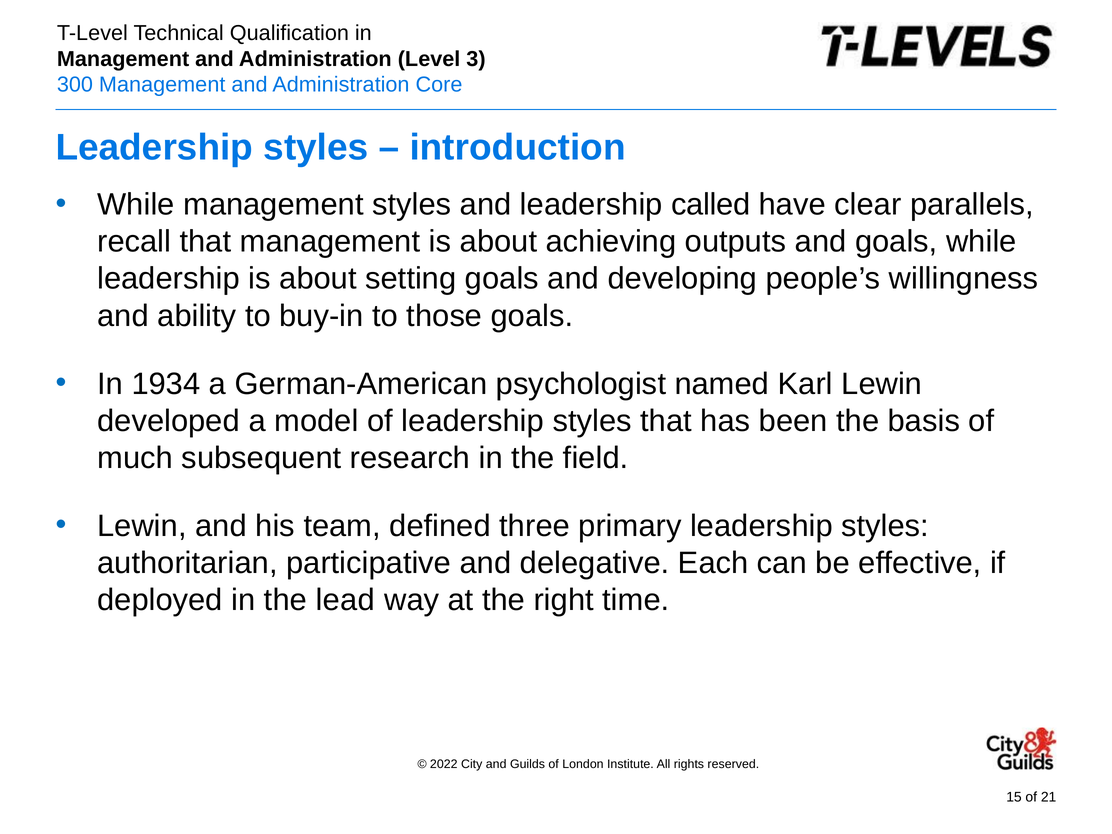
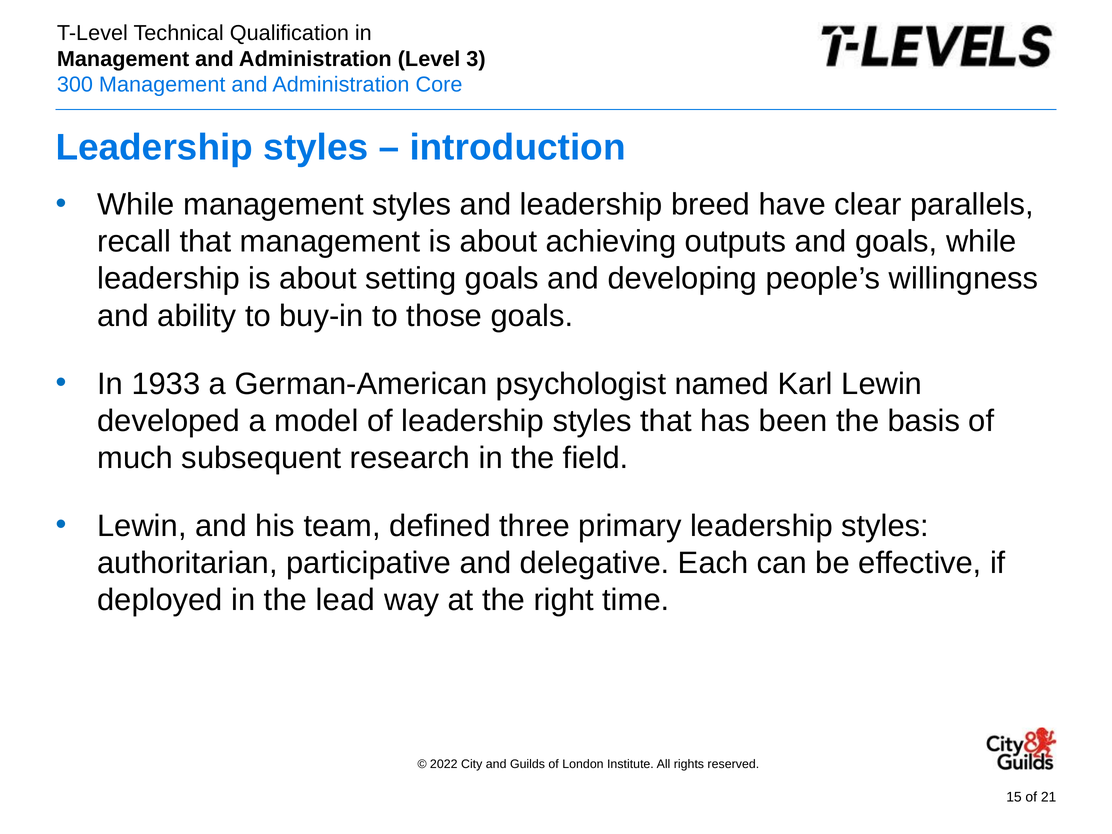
called: called -> breed
1934: 1934 -> 1933
